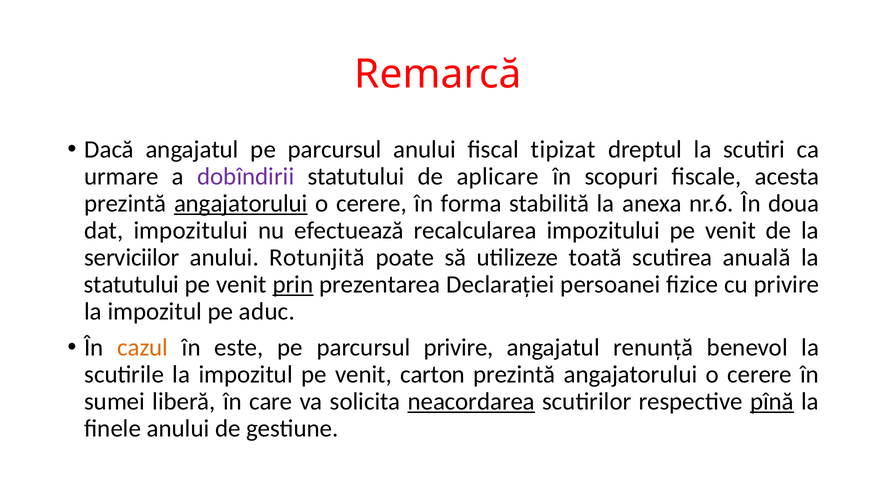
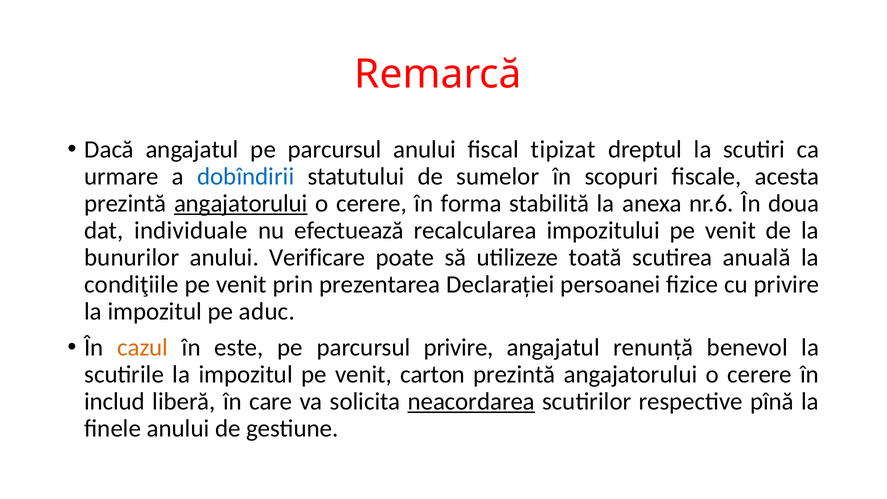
dobîndirii colour: purple -> blue
aplicare: aplicare -> sumelor
dat impozitului: impozitului -> individuale
serviciilor: serviciilor -> bunurilor
Rotunjită: Rotunjită -> Verificare
statutului at (132, 284): statutului -> condiţiile
prin underline: present -> none
sumei: sumei -> includ
pînă underline: present -> none
